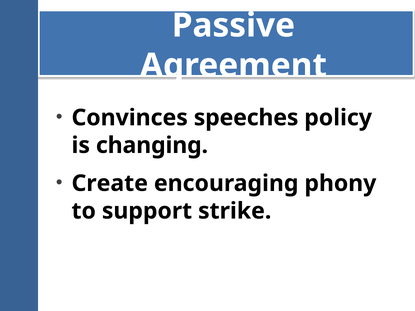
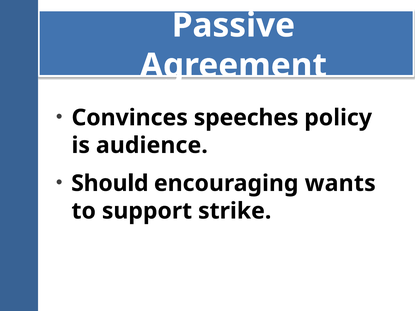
changing: changing -> audience
Create: Create -> Should
phony: phony -> wants
